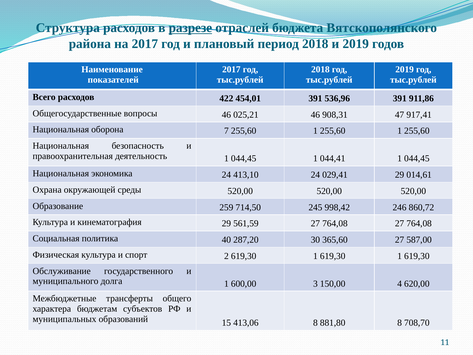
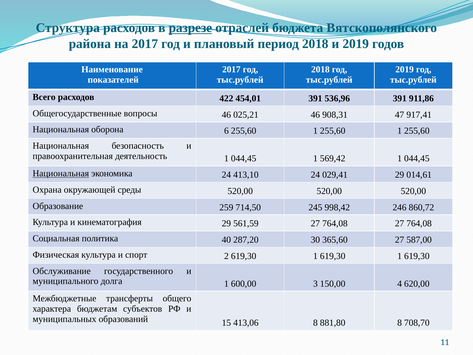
7: 7 -> 6
044,41: 044,41 -> 569,42
Национальная at (61, 173) underline: none -> present
